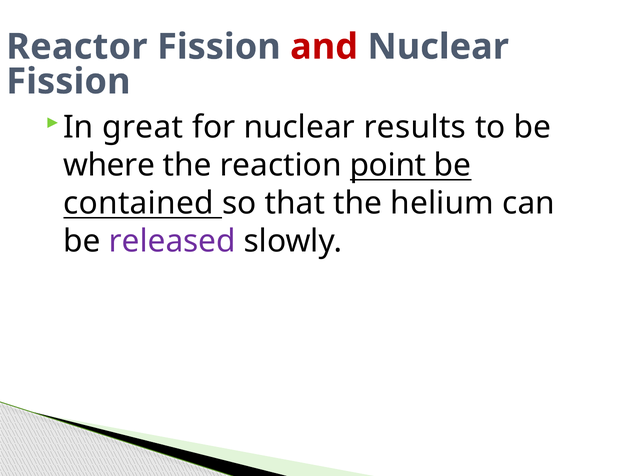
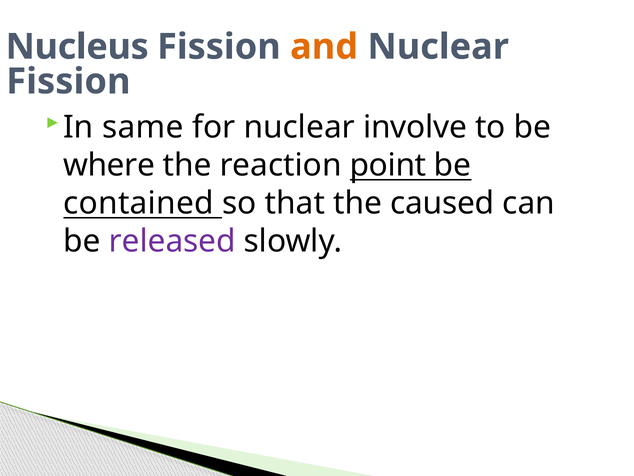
Reactor: Reactor -> Nucleus
and colour: red -> orange
great: great -> same
results: results -> involve
helium: helium -> caused
